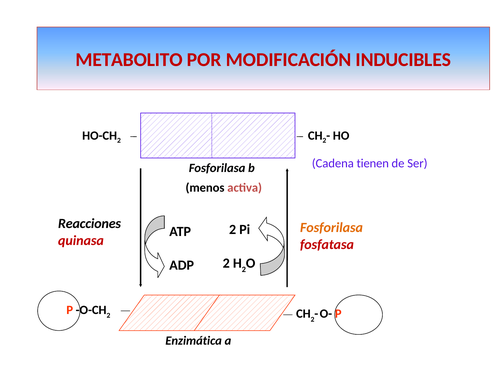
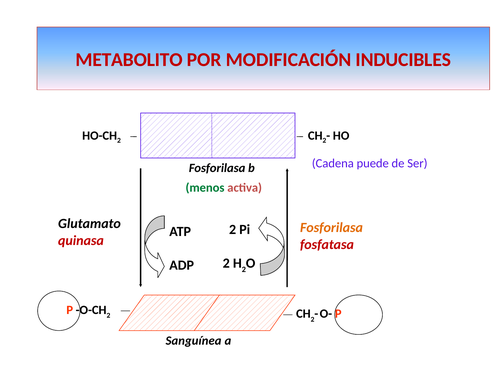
tienen: tienen -> puede
menos colour: black -> green
Reacciones: Reacciones -> Glutamato
Enzimática: Enzimática -> Sanguínea
